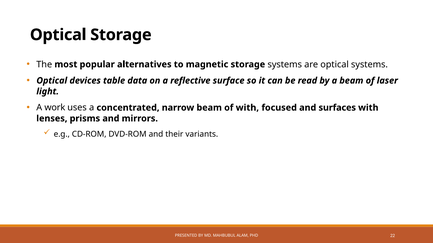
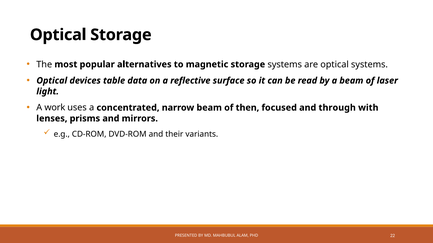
of with: with -> then
surfaces: surfaces -> through
